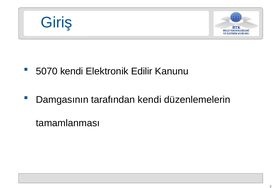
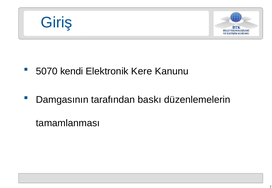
Edilir: Edilir -> Kere
tarafından kendi: kendi -> baskı
